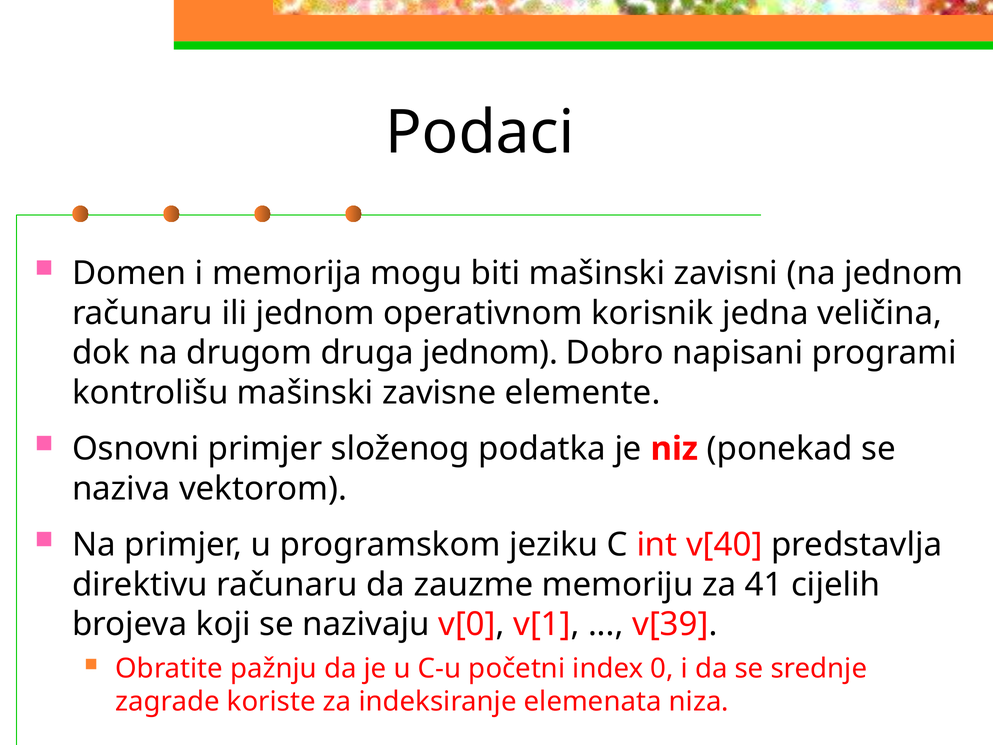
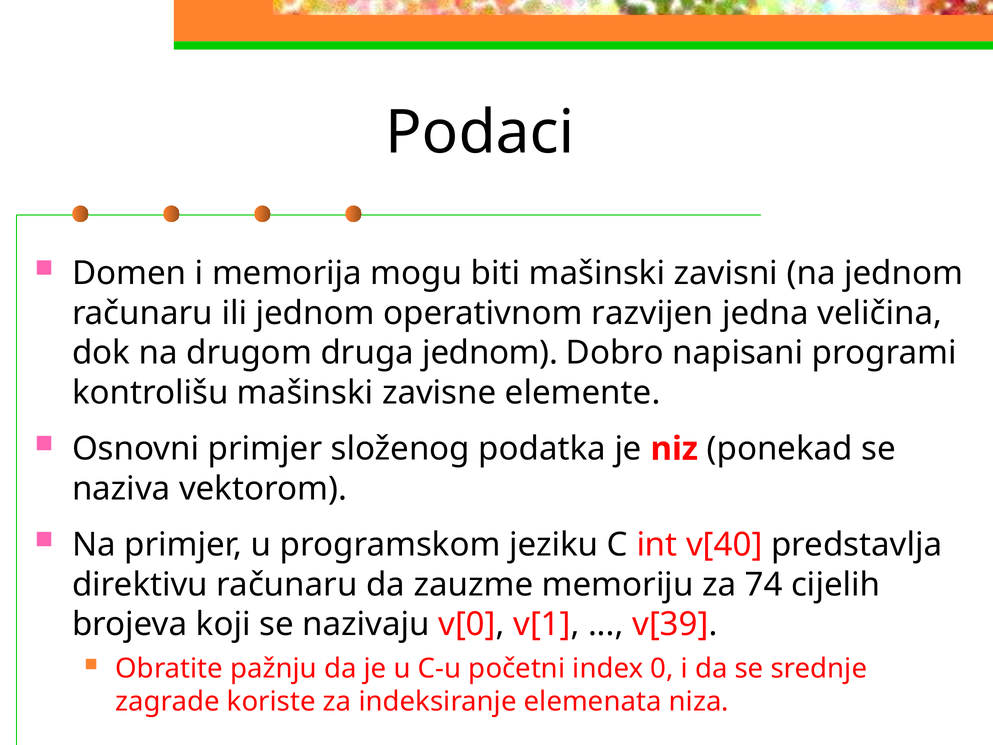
korisnik: korisnik -> razvijen
41: 41 -> 74
